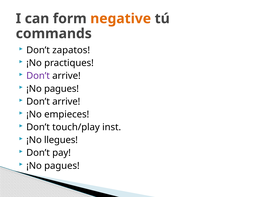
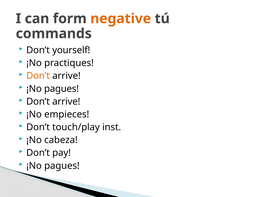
zapatos: zapatos -> yourself
Don’t at (38, 76) colour: purple -> orange
llegues: llegues -> cabeza
